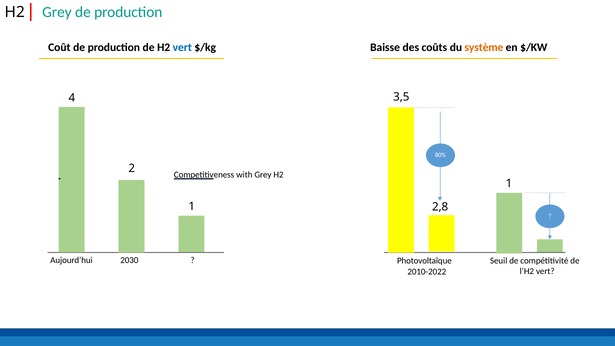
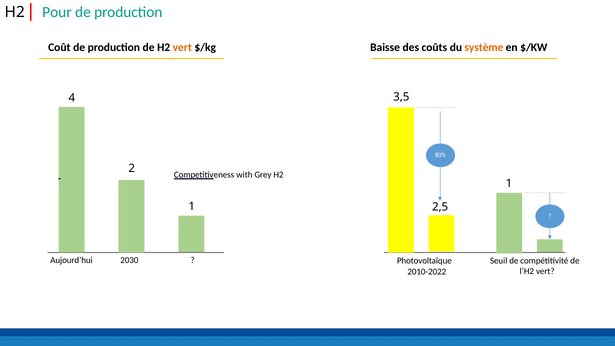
H2 Grey: Grey -> Pour
vert at (182, 47) colour: blue -> orange
2,8: 2,8 -> 2,5
